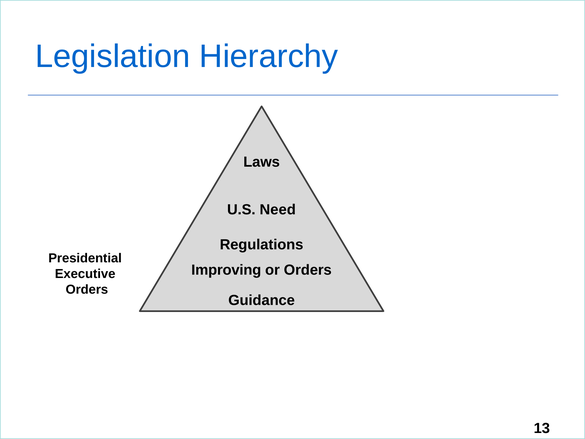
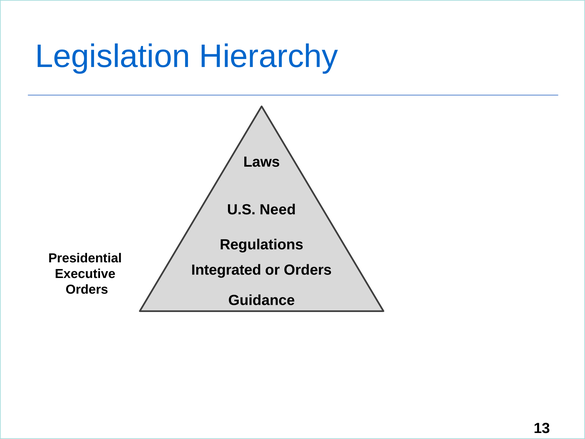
Improving: Improving -> Integrated
